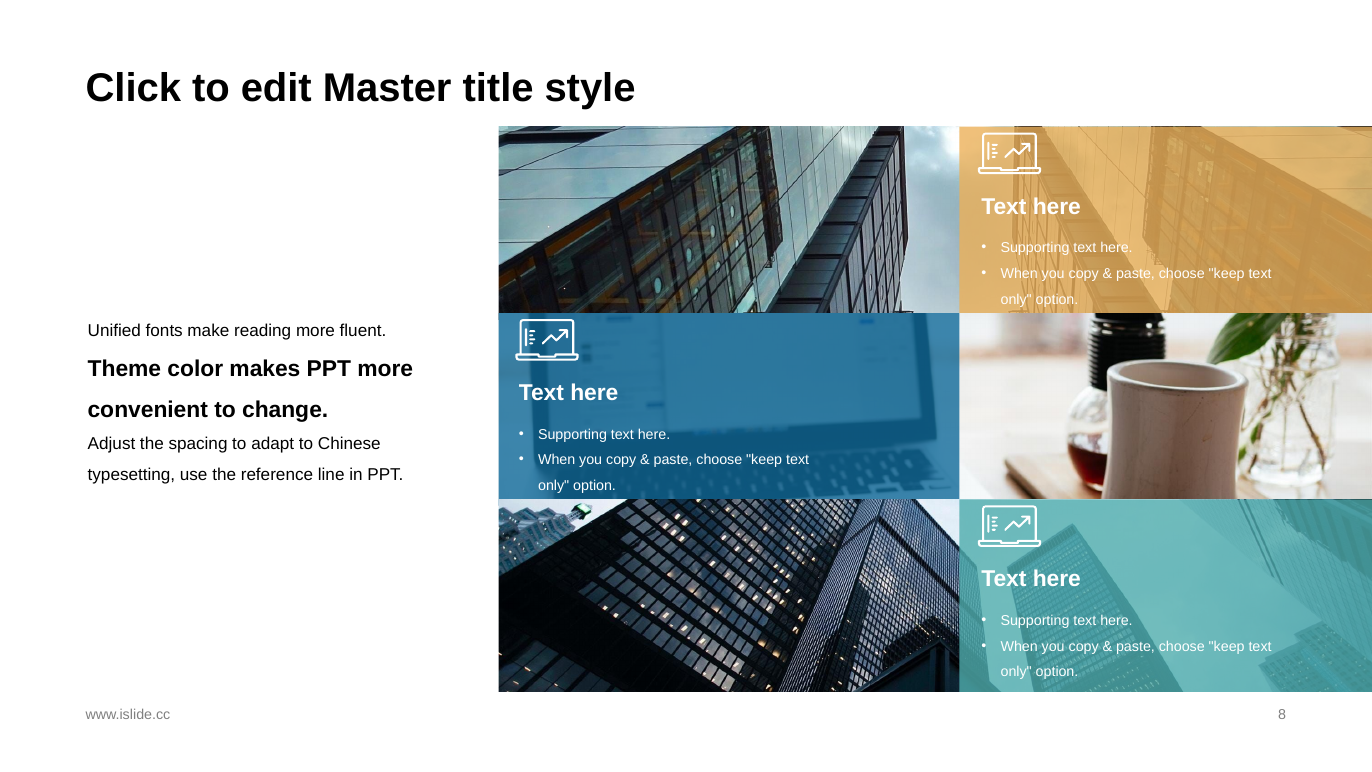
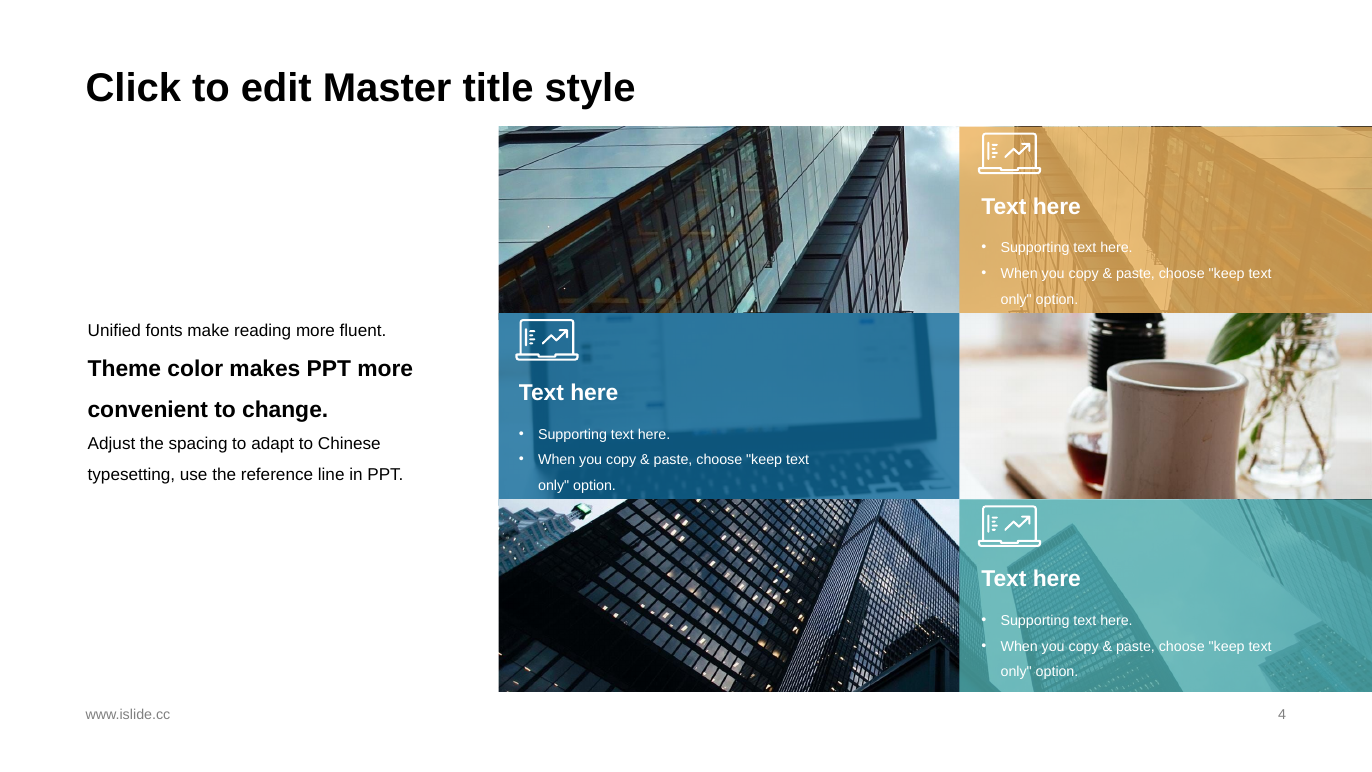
8: 8 -> 4
